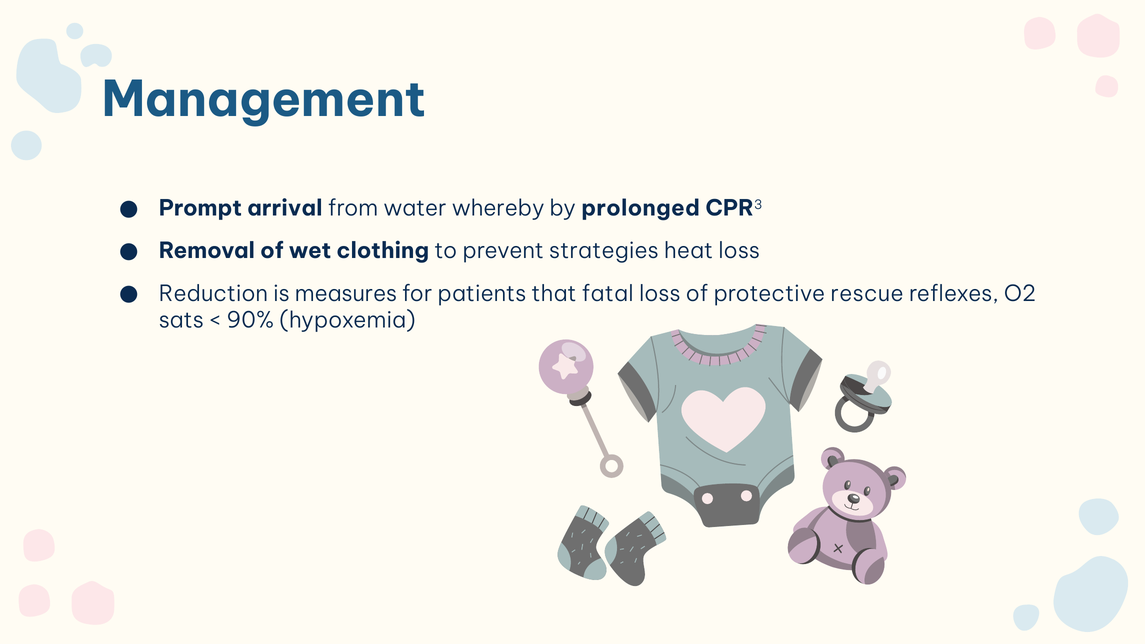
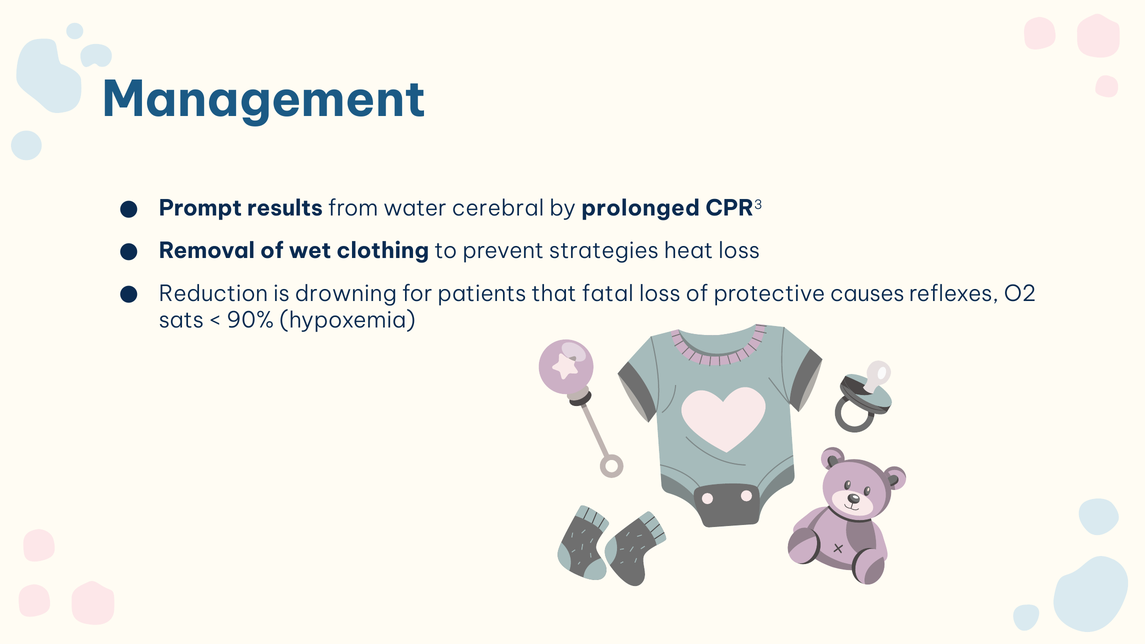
arrival: arrival -> results
whereby: whereby -> cerebral
measures: measures -> drowning
rescue: rescue -> causes
